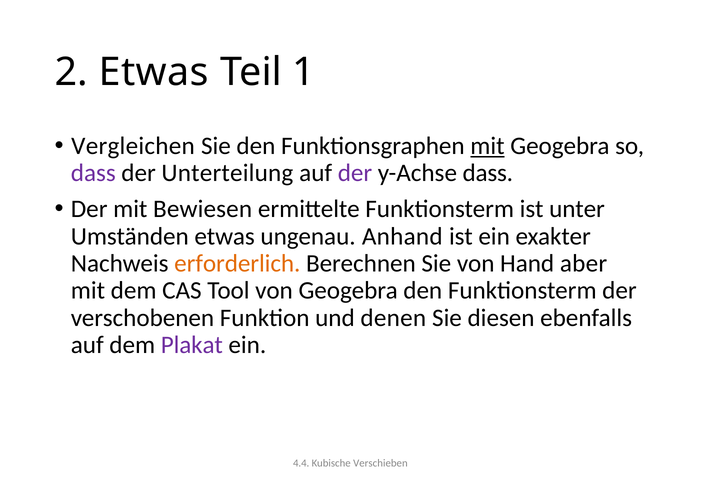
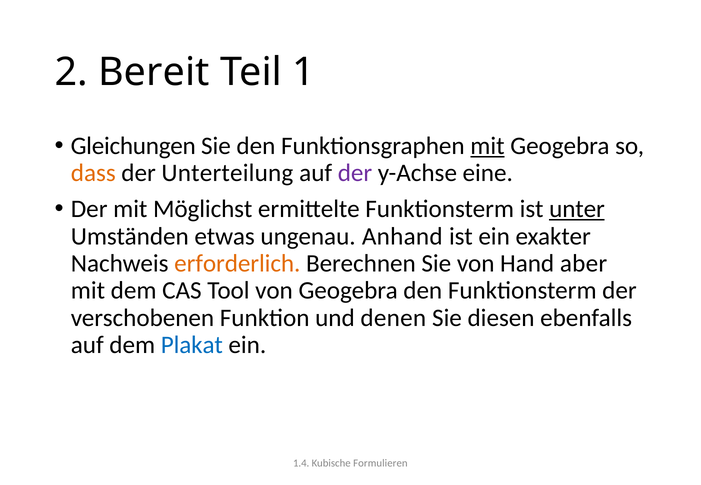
2 Etwas: Etwas -> Bereit
Vergleichen: Vergleichen -> Gleichungen
dass at (93, 173) colour: purple -> orange
y-Achse dass: dass -> eine
Bewiesen: Bewiesen -> Möglichst
unter underline: none -> present
Plakat colour: purple -> blue
4.4: 4.4 -> 1.4
Verschieben: Verschieben -> Formulieren
